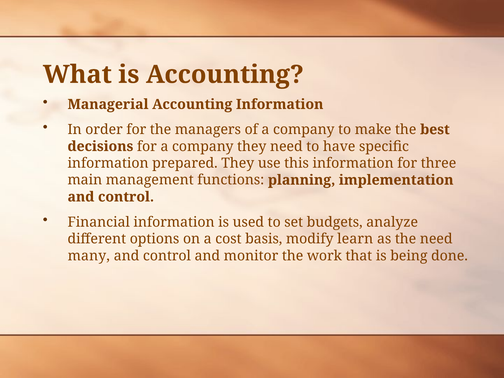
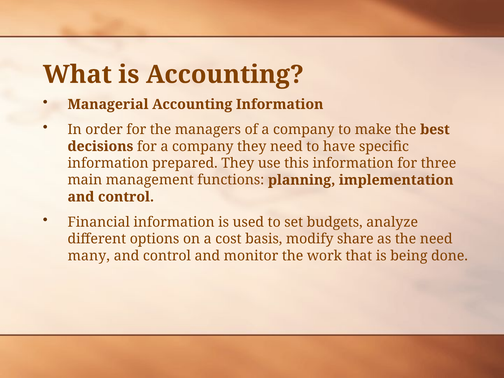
learn: learn -> share
